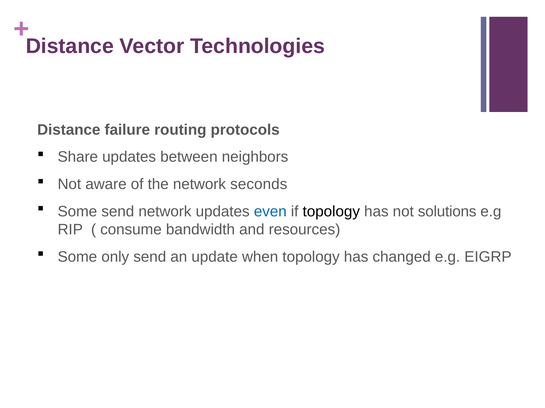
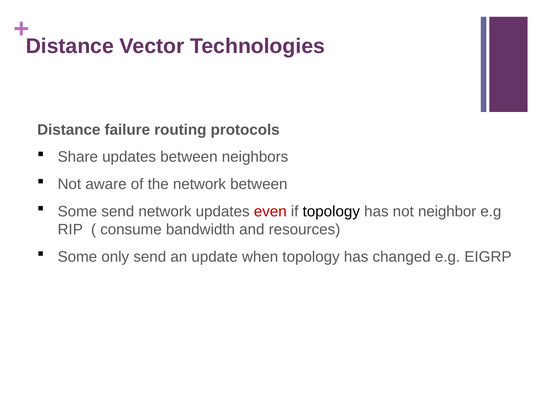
network seconds: seconds -> between
even colour: blue -> red
solutions: solutions -> neighbor
